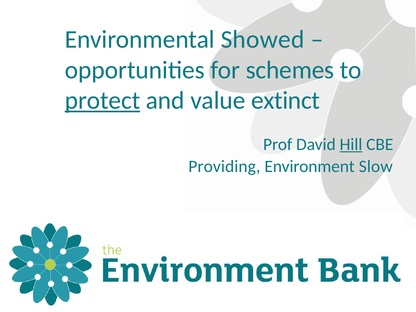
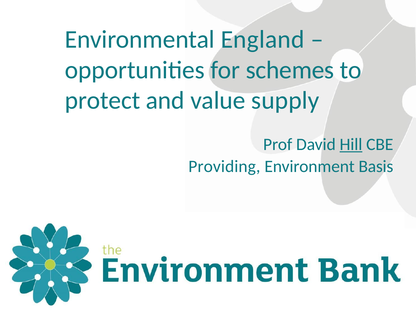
Showed: Showed -> England
protect underline: present -> none
extinct: extinct -> supply
Slow: Slow -> Basis
